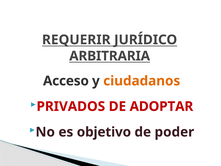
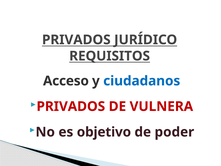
REQUERIR at (76, 40): REQUERIR -> PRIVADOS
ARBITRARIA: ARBITRARIA -> REQUISITOS
ciudadanos colour: orange -> blue
ADOPTAR: ADOPTAR -> VULNERA
